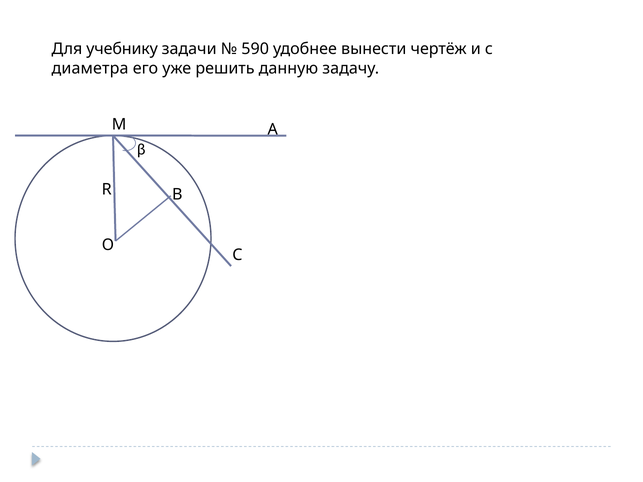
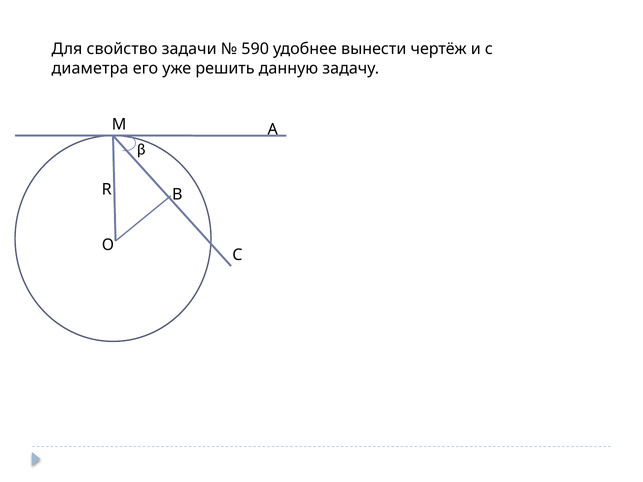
учебнику: учебнику -> свойство
